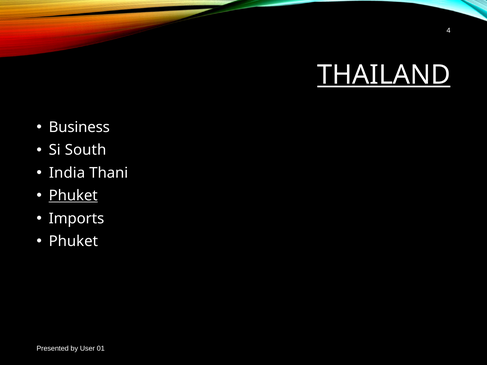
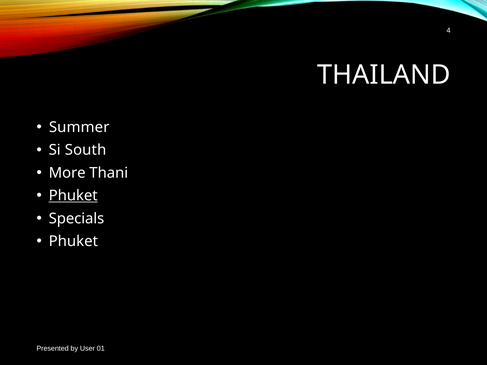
THAILAND underline: present -> none
Business: Business -> Summer
India: India -> More
Imports: Imports -> Specials
